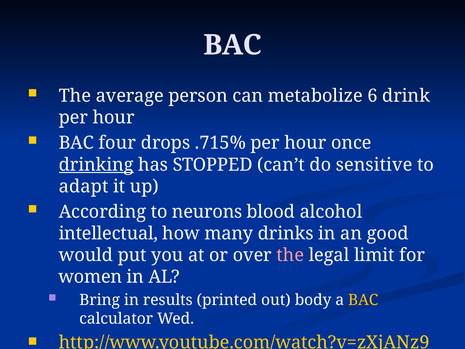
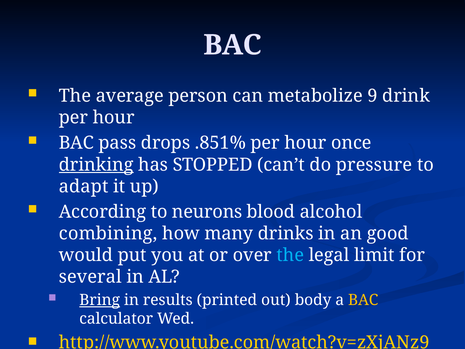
6: 6 -> 9
four: four -> pass
.715%: .715% -> .851%
sensitive: sensitive -> pressure
intellectual: intellectual -> combining
the at (290, 255) colour: pink -> light blue
women: women -> several
Bring underline: none -> present
